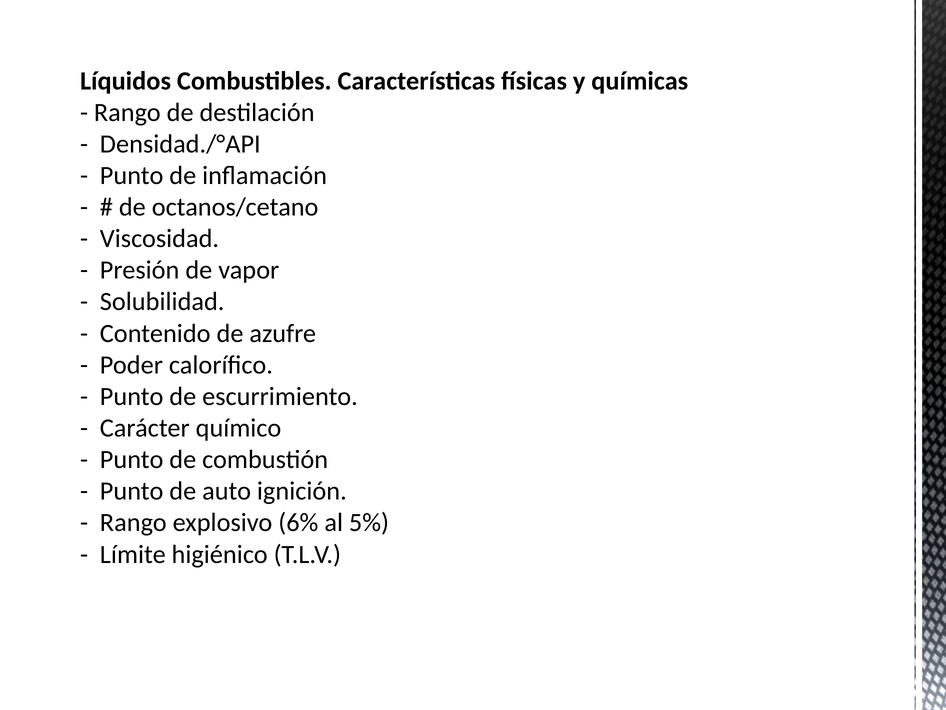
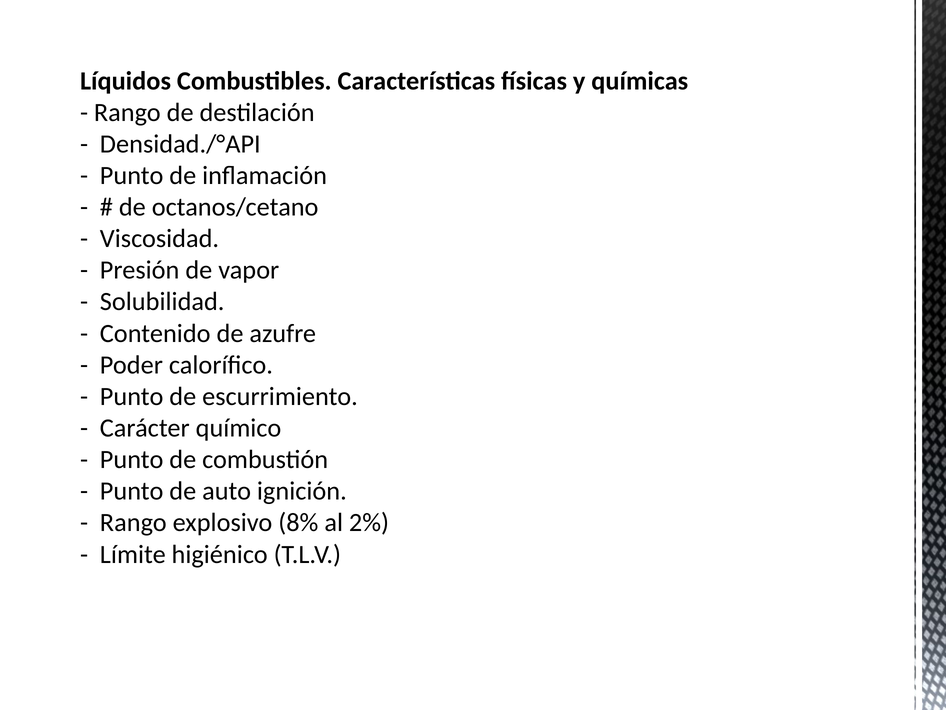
6%: 6% -> 8%
5%: 5% -> 2%
